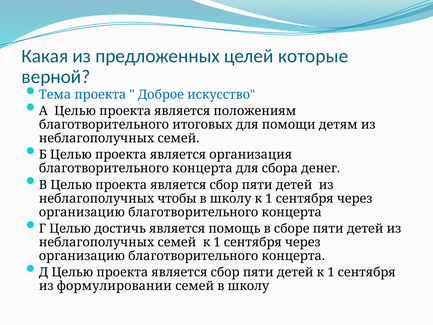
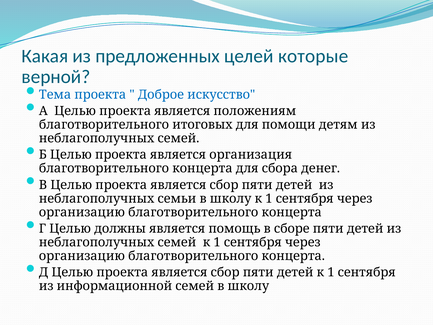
чтобы: чтобы -> семьи
достичь: достичь -> должны
формулировании: формулировании -> информационной
